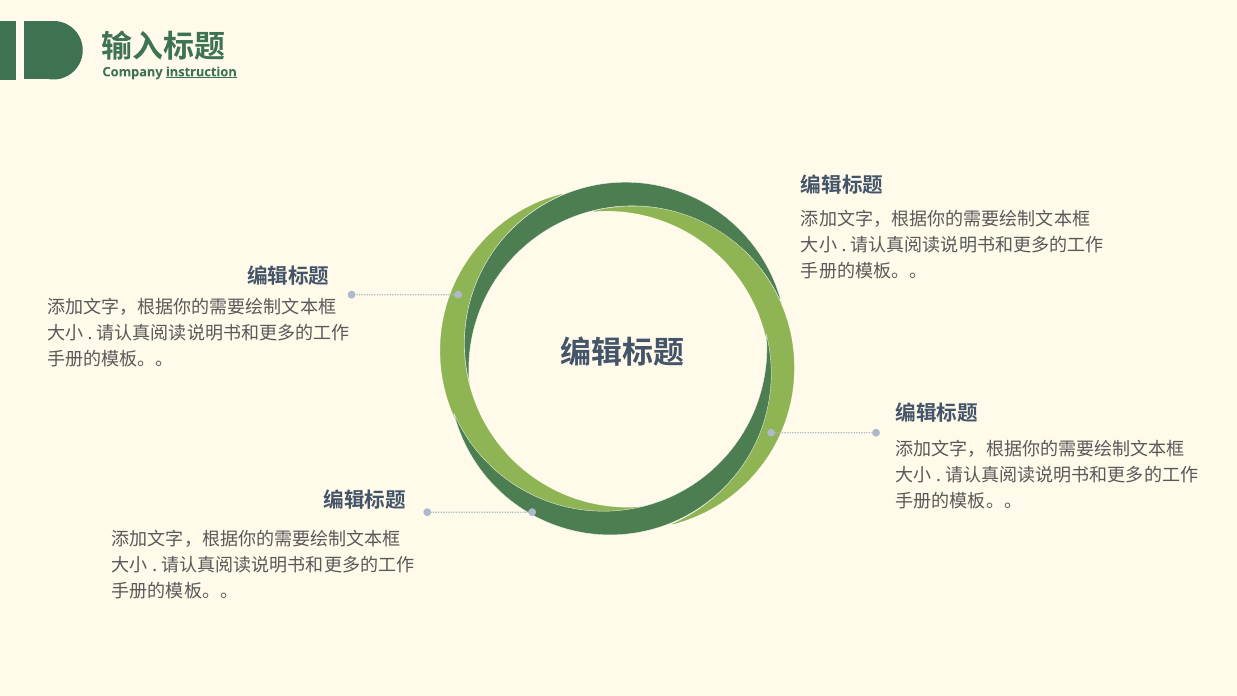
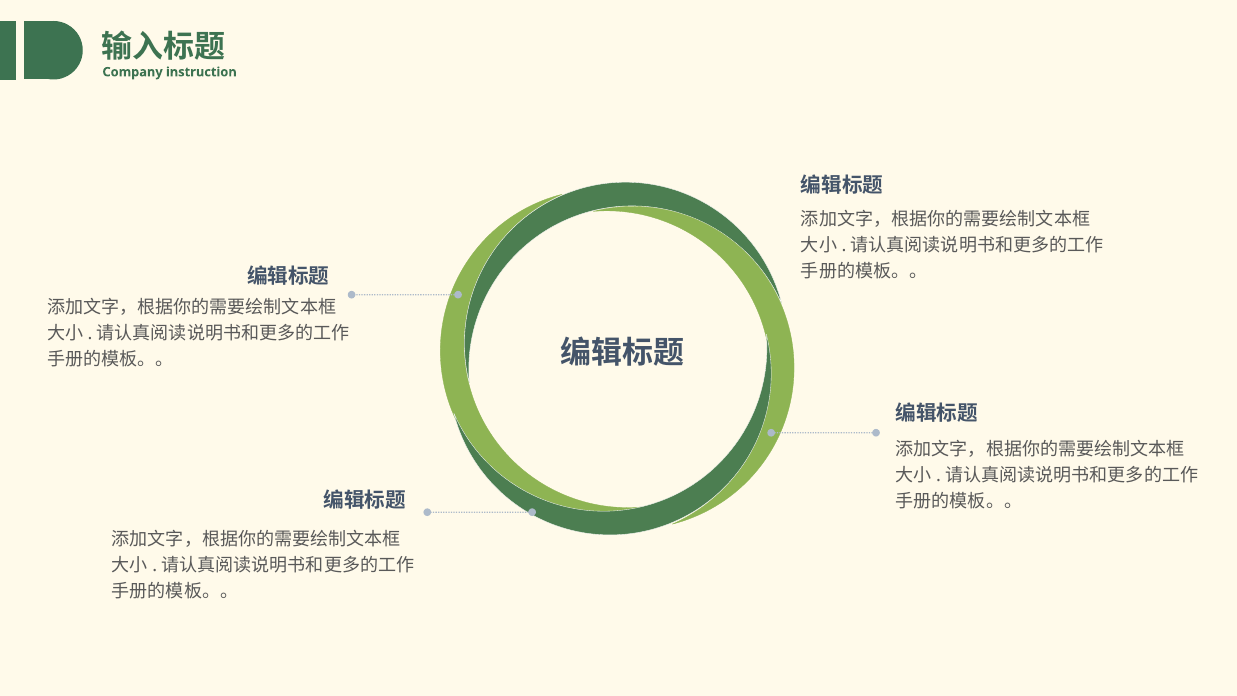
instruction underline: present -> none
